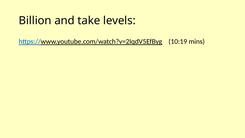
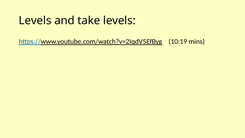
Billion at (35, 21): Billion -> Levels
